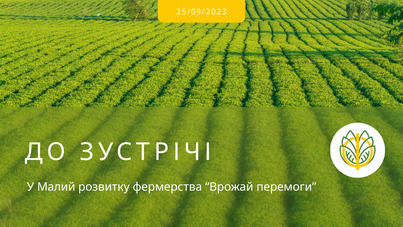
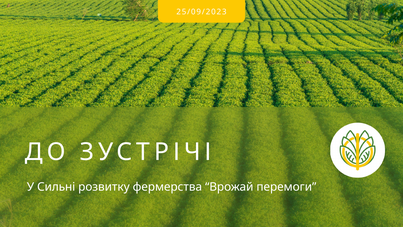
Малий: Малий -> Сильні
